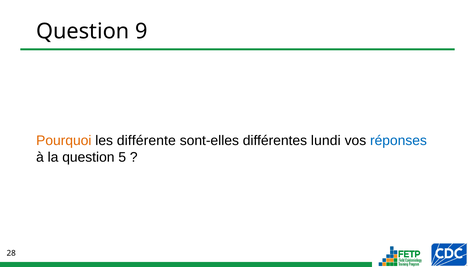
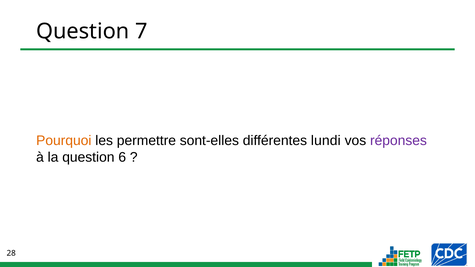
9: 9 -> 7
différente: différente -> permettre
réponses colour: blue -> purple
5: 5 -> 6
